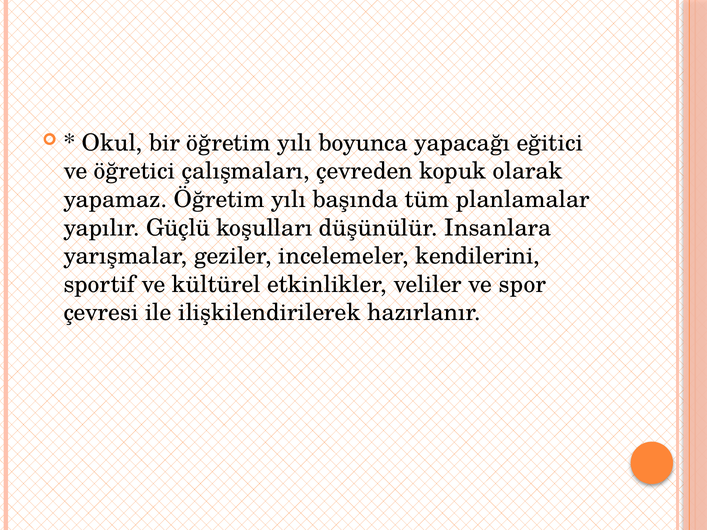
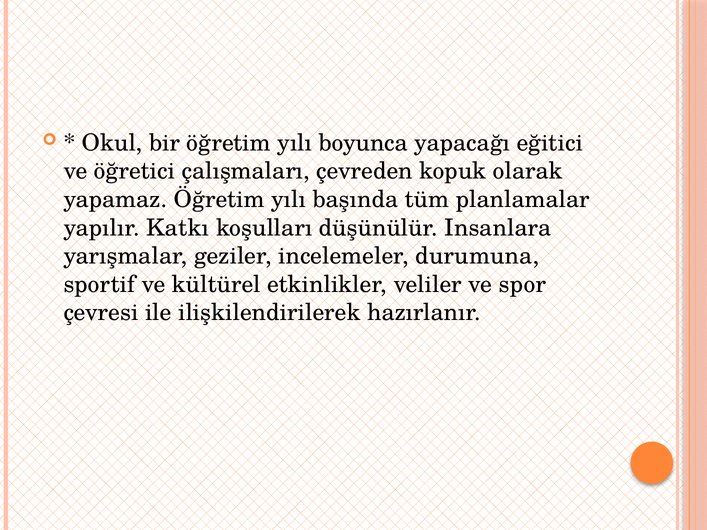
Güçlü: Güçlü -> Katkı
kendilerini: kendilerini -> durumuna
